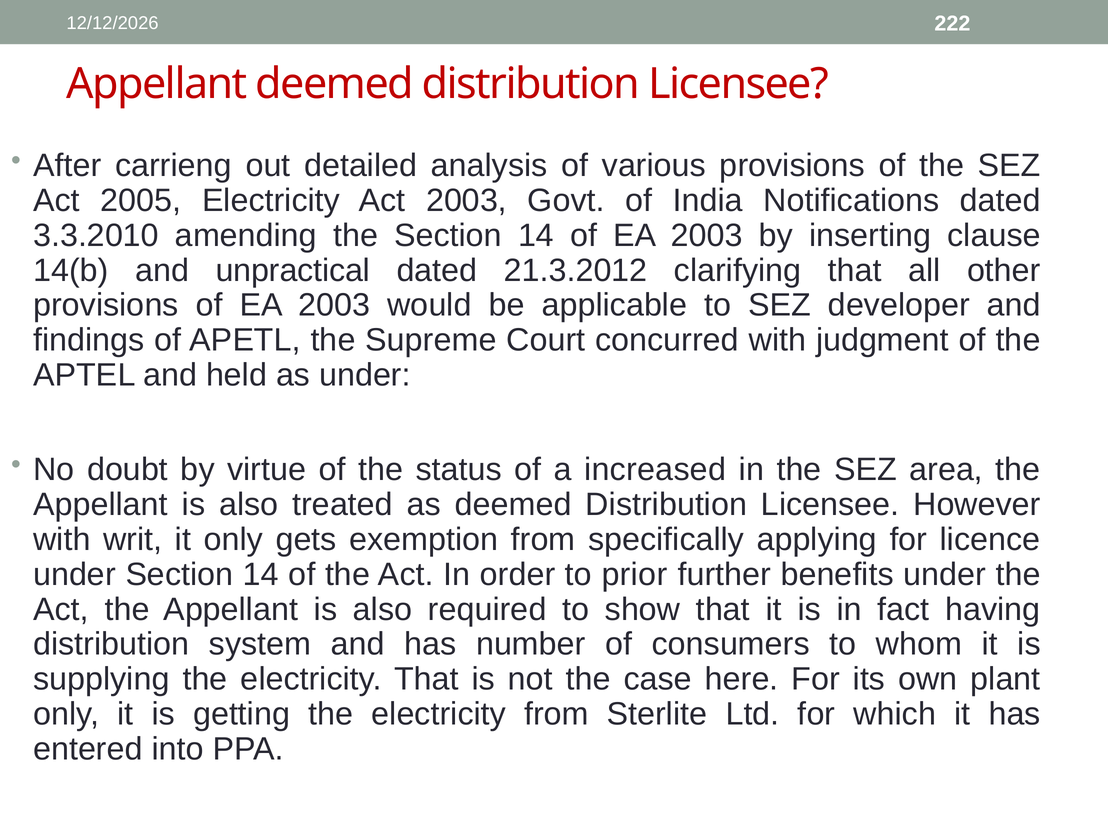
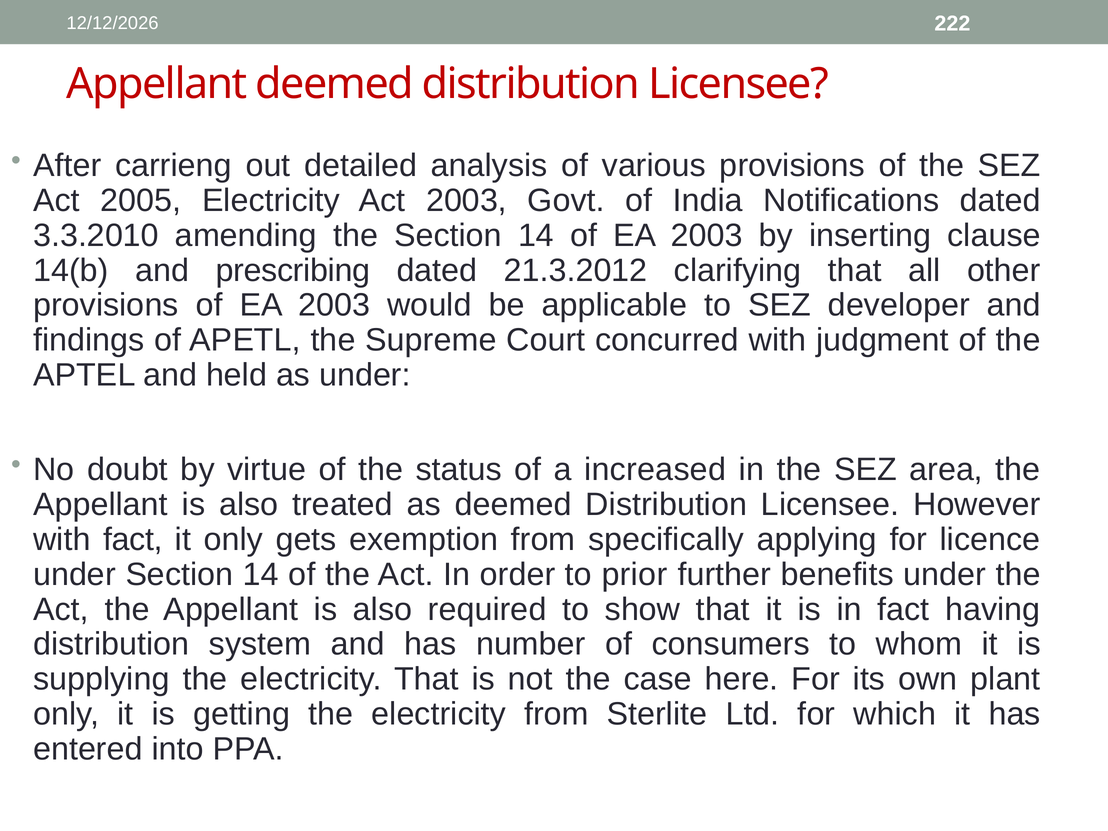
unpractical: unpractical -> prescribing
with writ: writ -> fact
